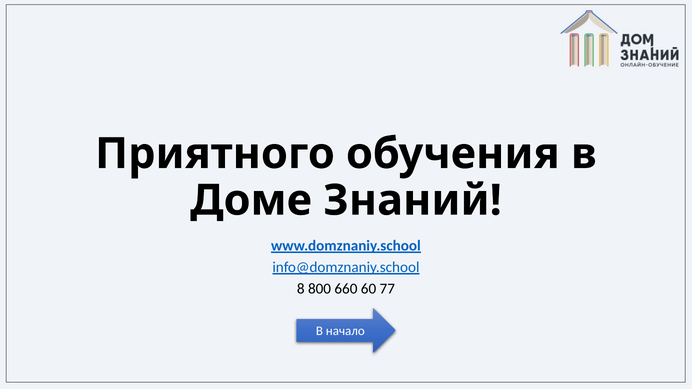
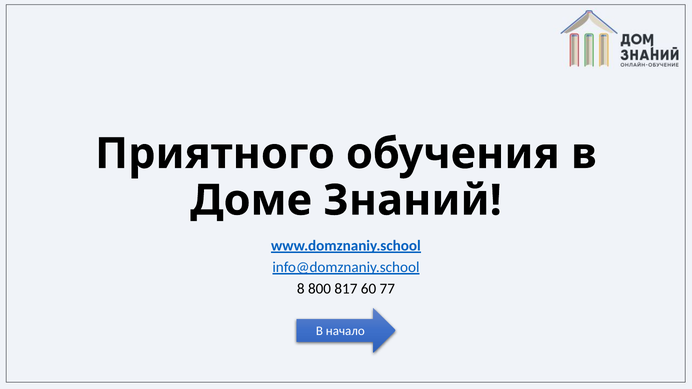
660: 660 -> 817
